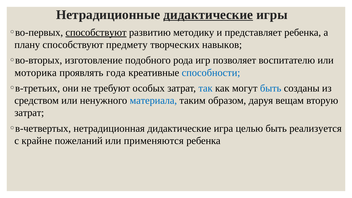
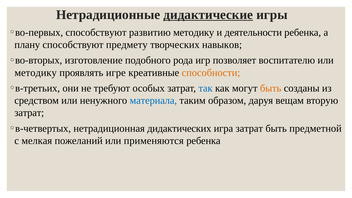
способствуют at (96, 32) underline: present -> none
представляет: представляет -> деятельности
моторика at (36, 73): моторика -> методику
года: года -> игре
способности colour: blue -> orange
быть at (271, 88) colour: blue -> orange
нетрадиционная дидактические: дидактические -> дидактических
игра целью: целью -> затрат
реализуется: реализуется -> предметной
крайне: крайне -> мелкая
